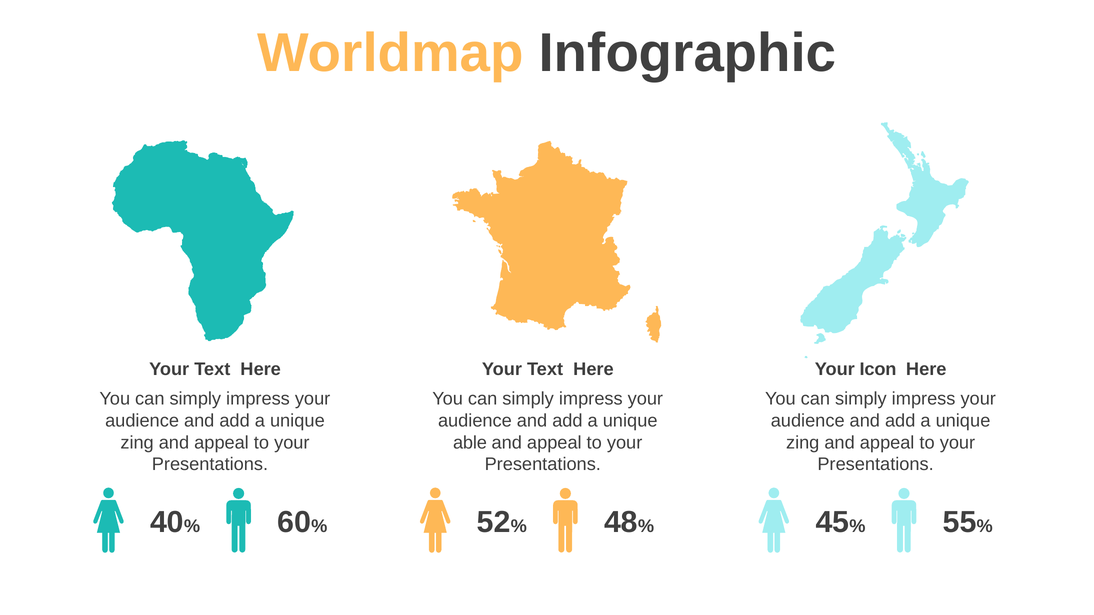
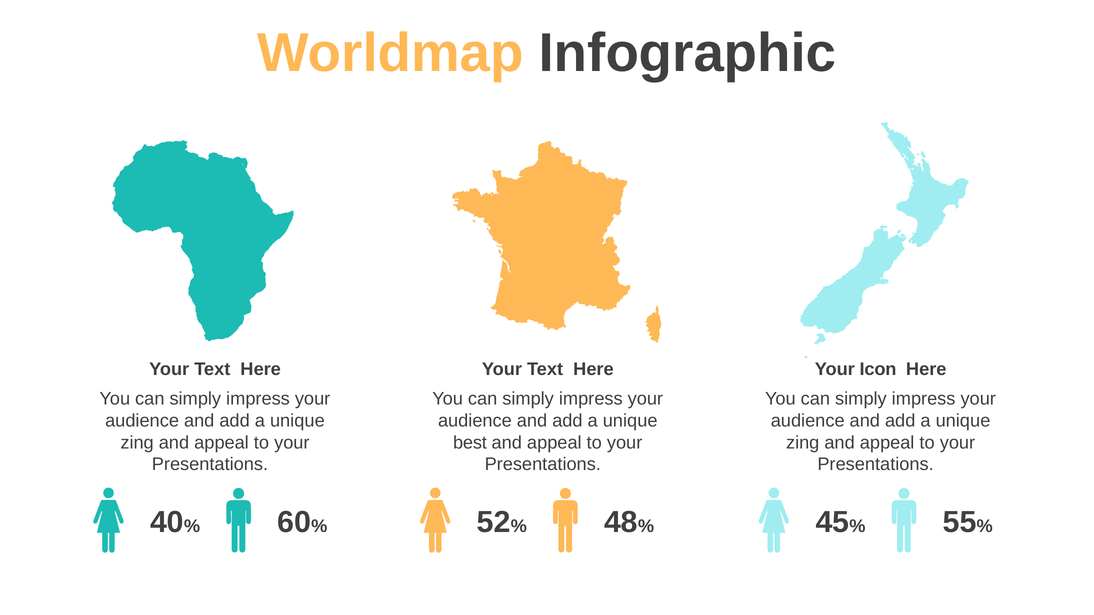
able: able -> best
